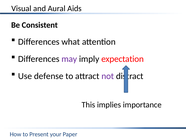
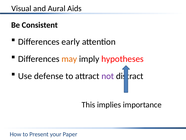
what: what -> early
may colour: purple -> orange
expectation: expectation -> hypotheses
